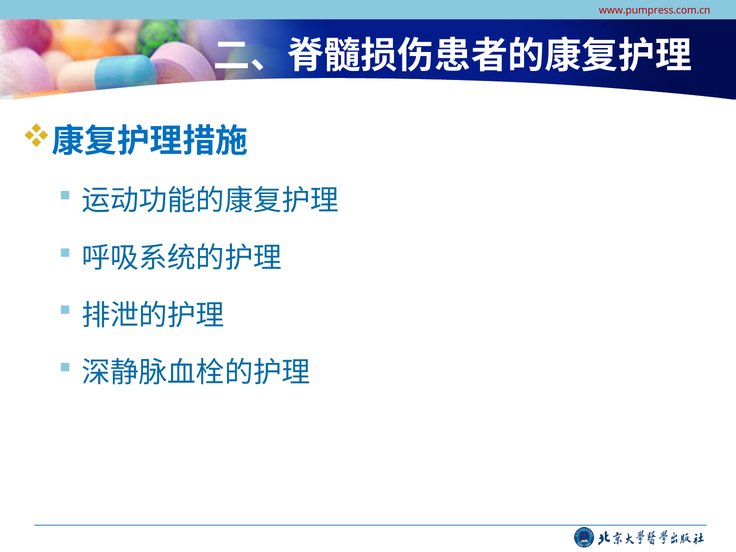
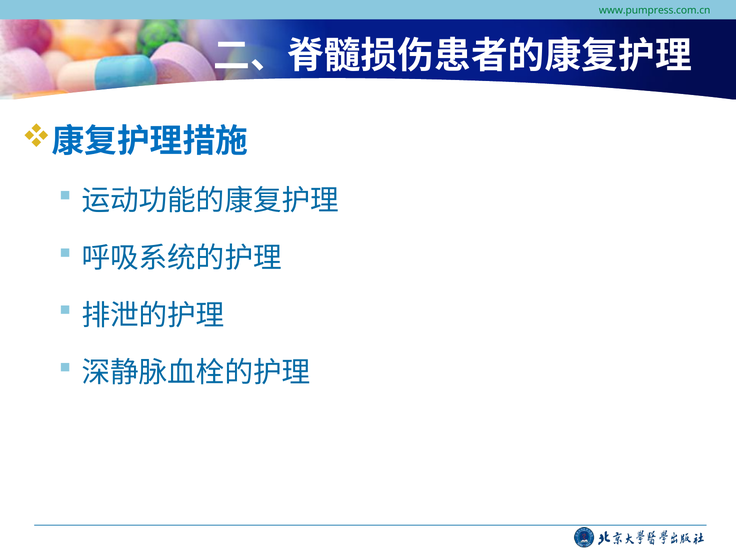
www.pumpress.com.cn colour: red -> green
